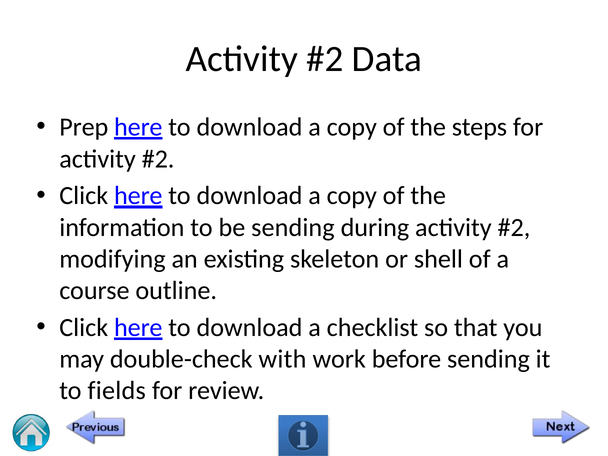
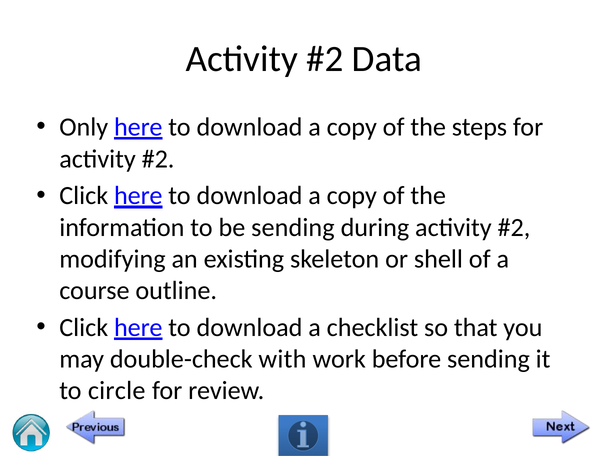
Prep: Prep -> Only
fields: fields -> circle
